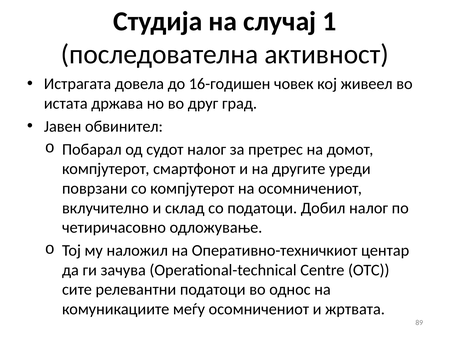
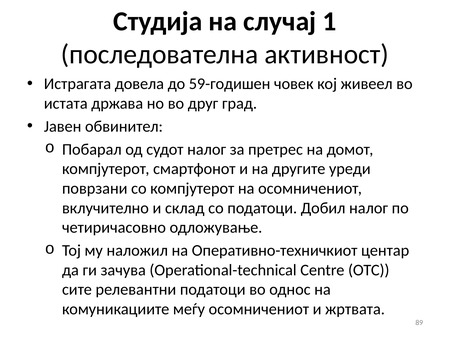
16-годишен: 16-годишен -> 59-годишен
